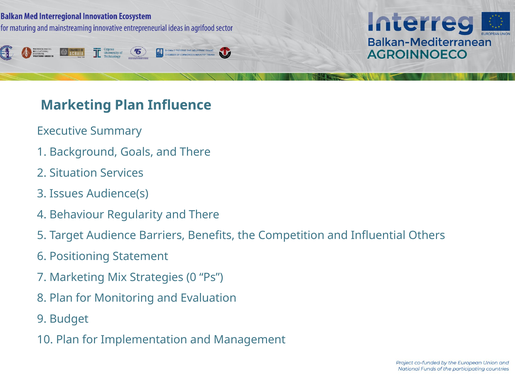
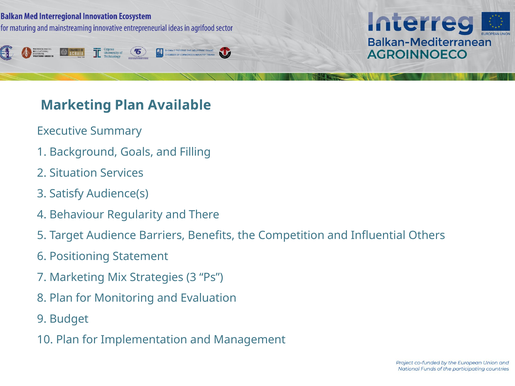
Influence: Influence -> Available
Goals and There: There -> Filling
Issues: Issues -> Satisfy
Strategies 0: 0 -> 3
